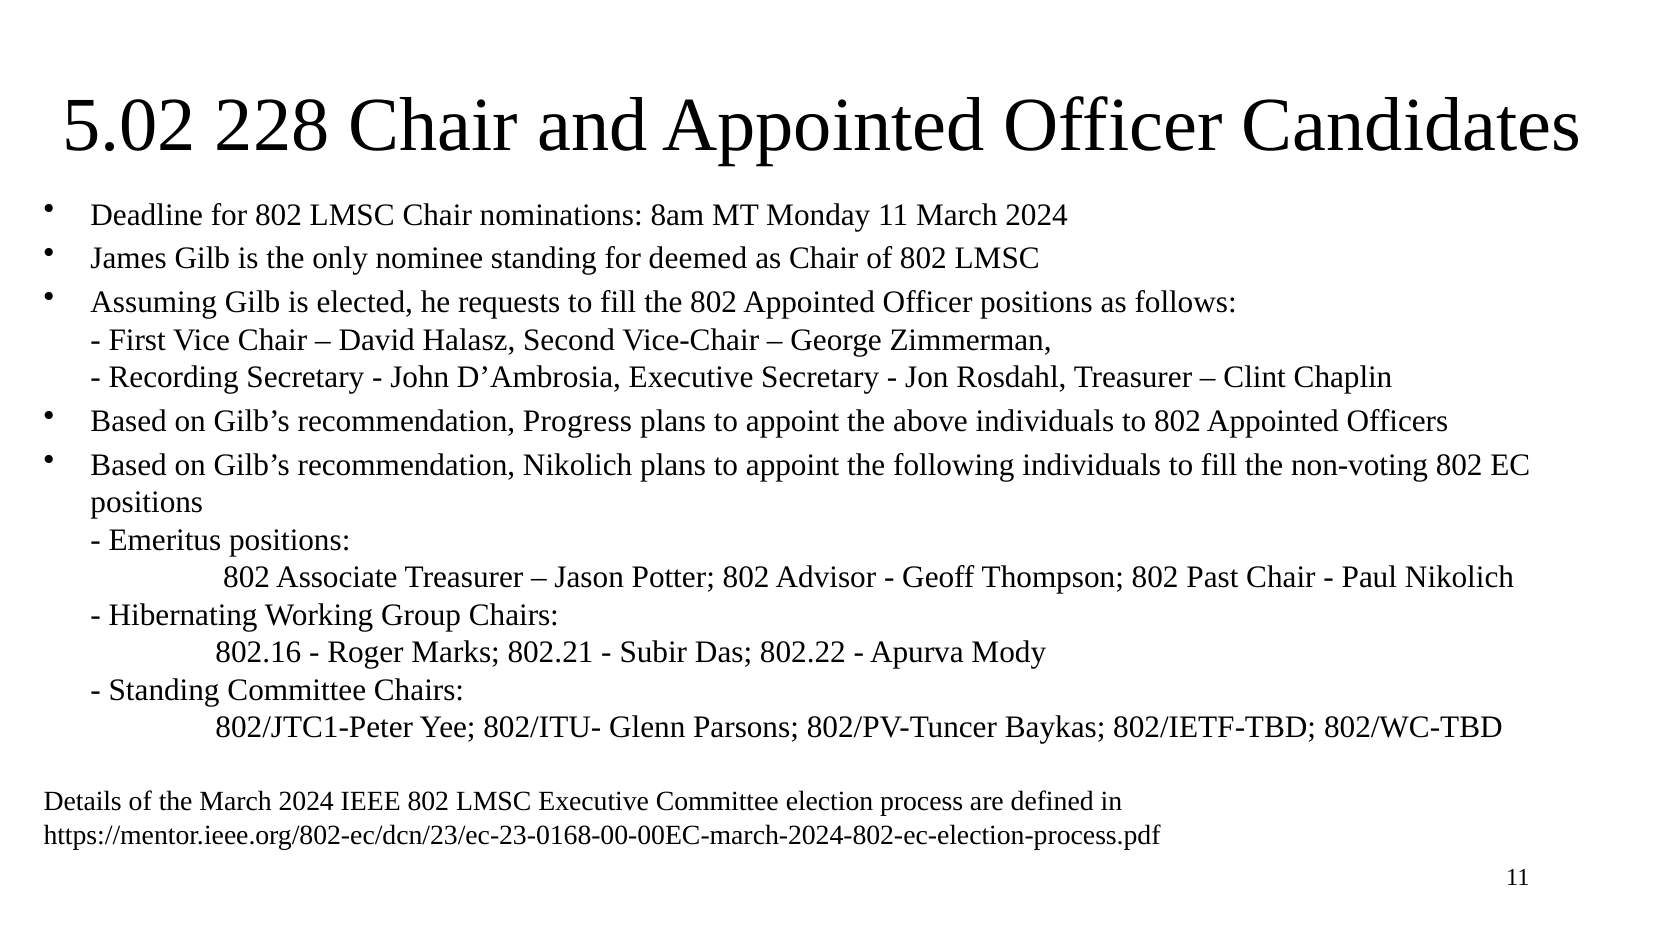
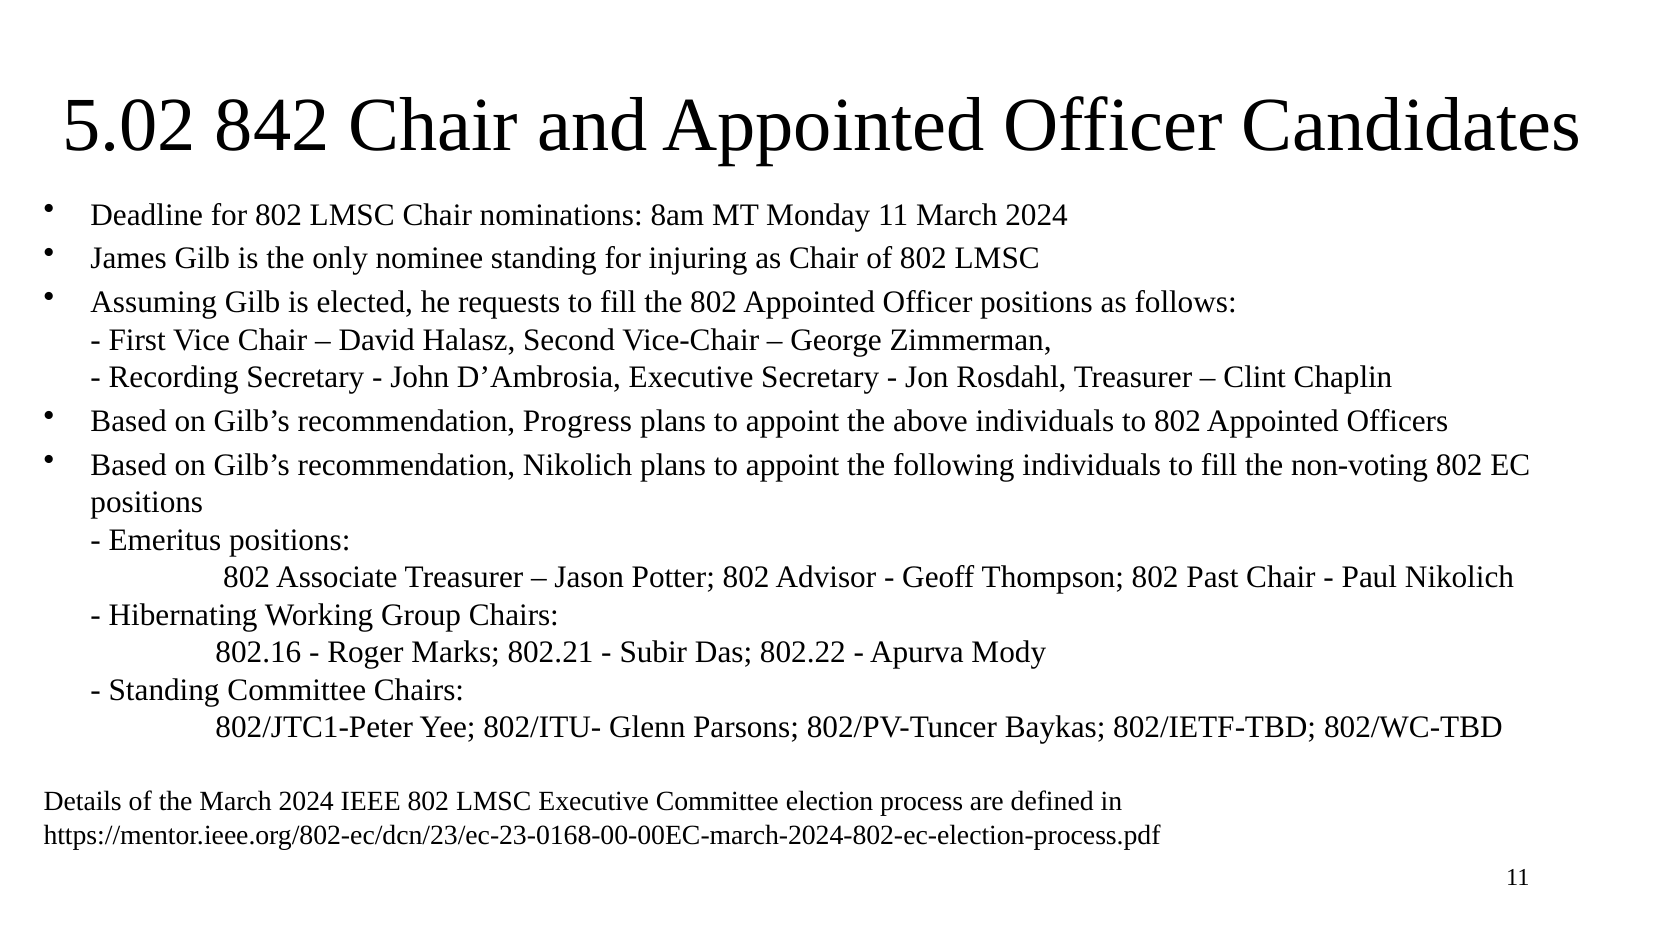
228: 228 -> 842
deemed: deemed -> injuring
